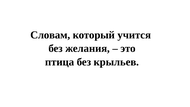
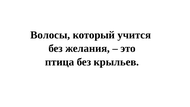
Словам: Словам -> Волосы
